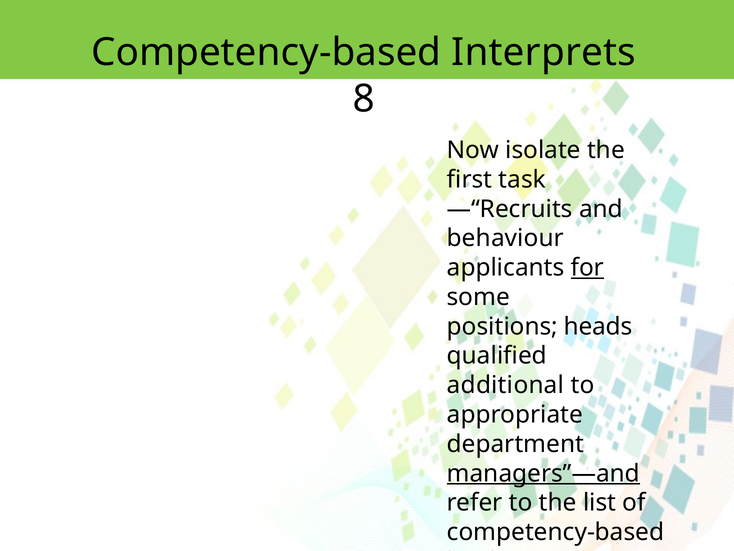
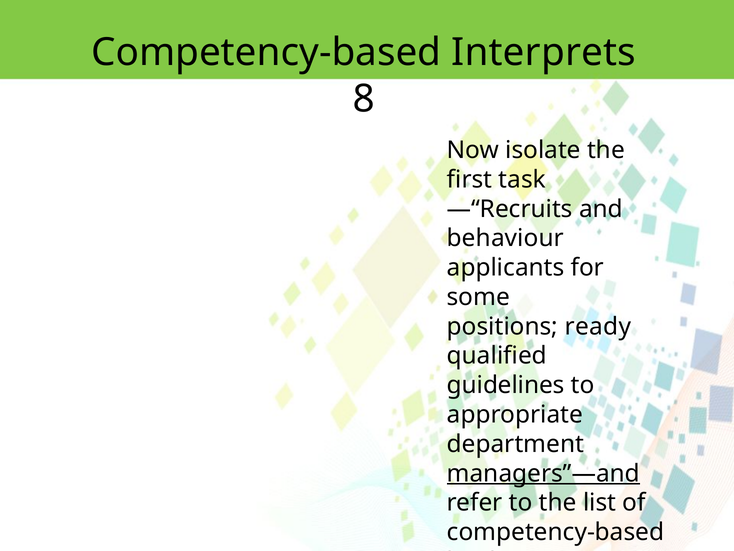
for underline: present -> none
heads: heads -> ready
additional: additional -> guidelines
